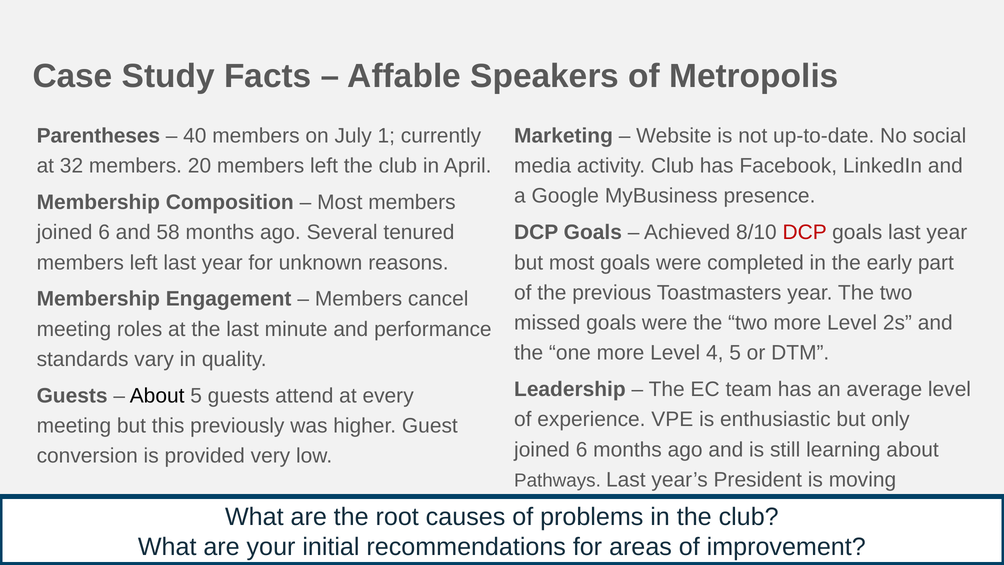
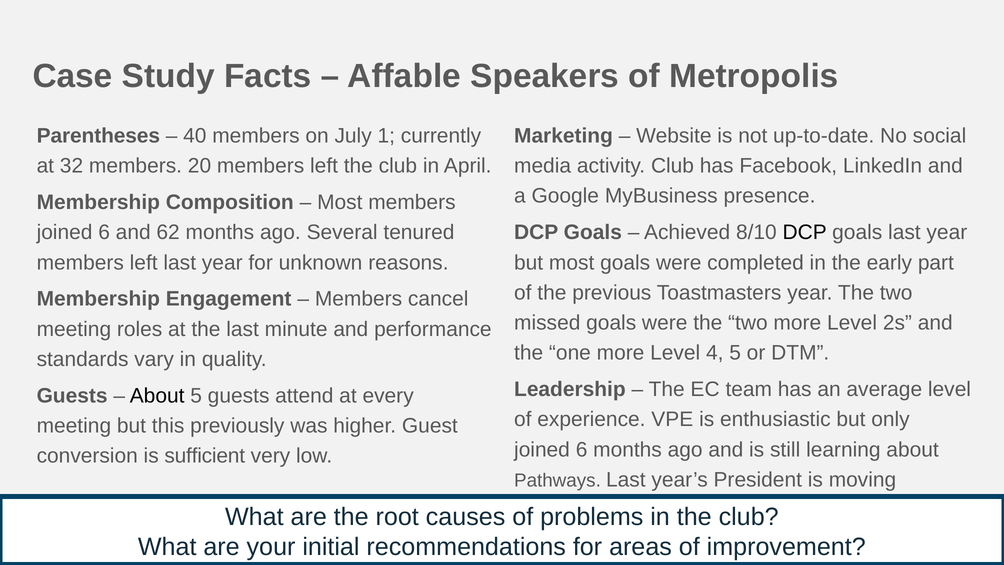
58: 58 -> 62
DCP at (805, 232) colour: red -> black
provided: provided -> sufficient
